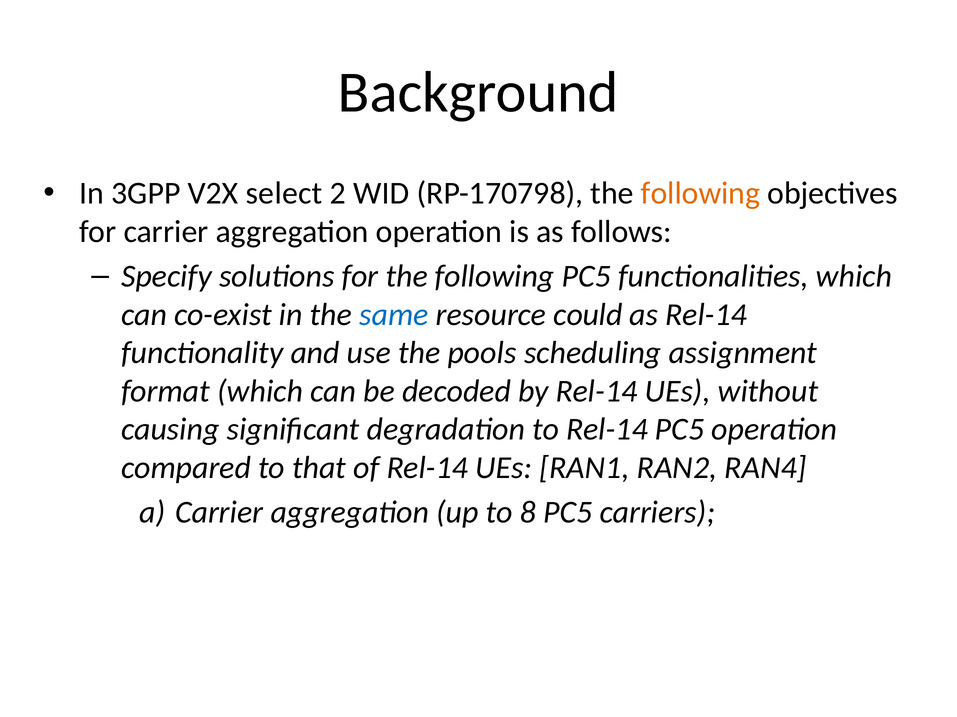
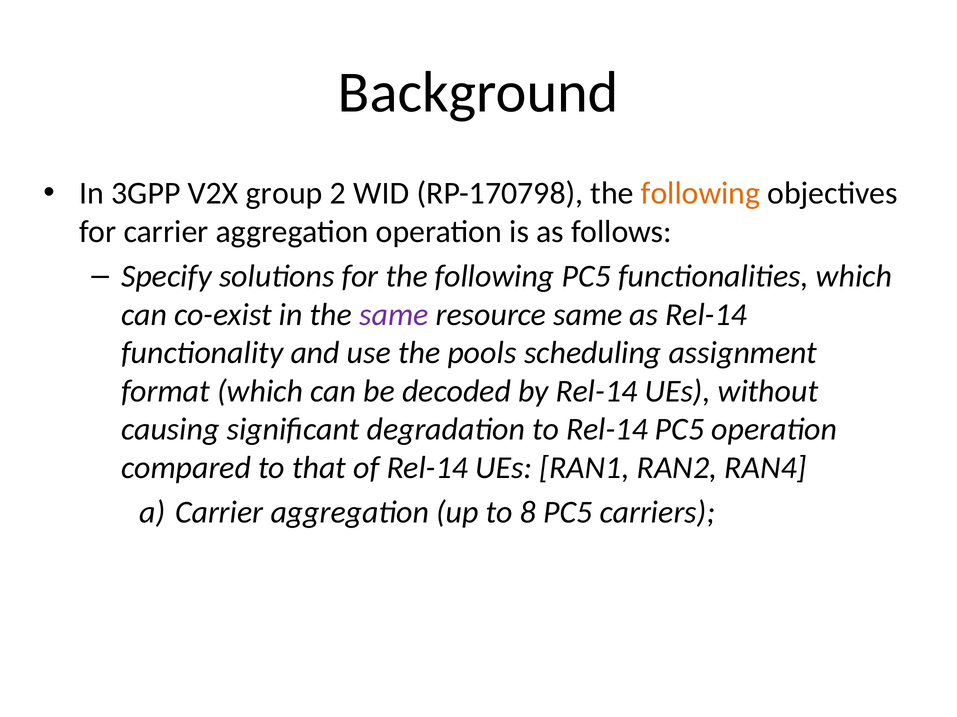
select: select -> group
same at (394, 315) colour: blue -> purple
resource could: could -> same
